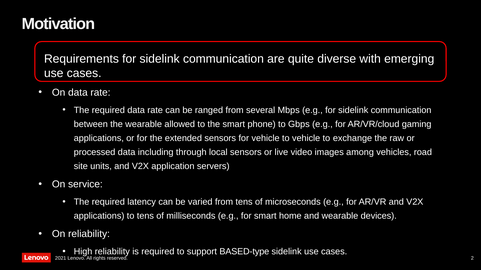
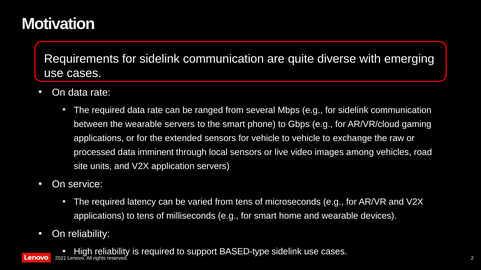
wearable allowed: allowed -> servers
including: including -> imminent
